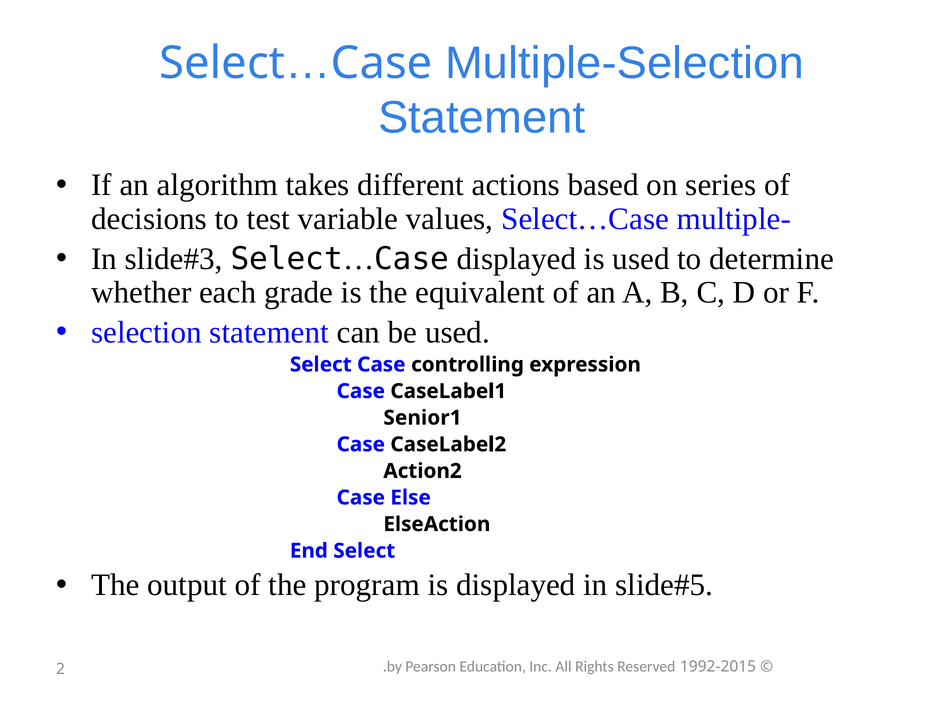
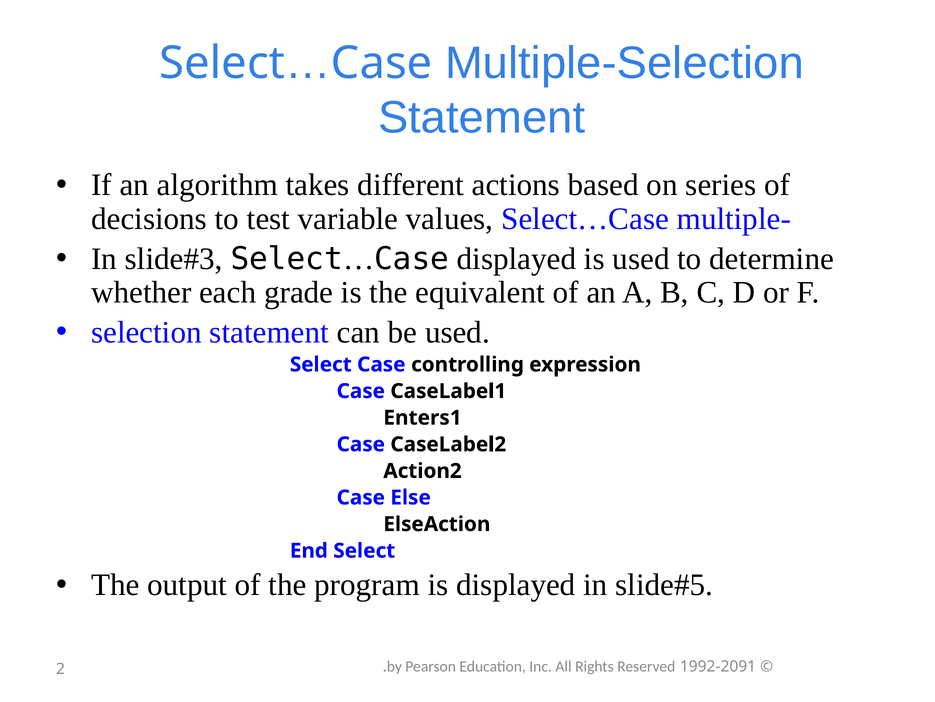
Senior1: Senior1 -> Enters1
1992-2015: 1992-2015 -> 1992-2091
